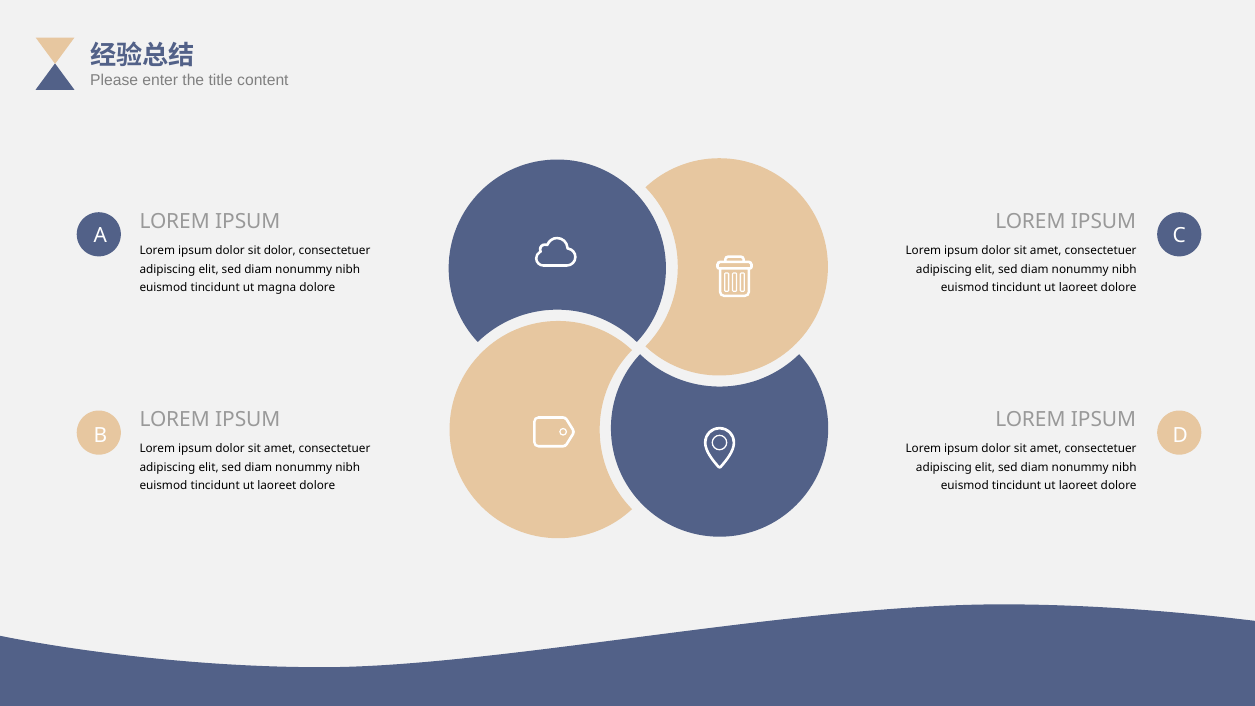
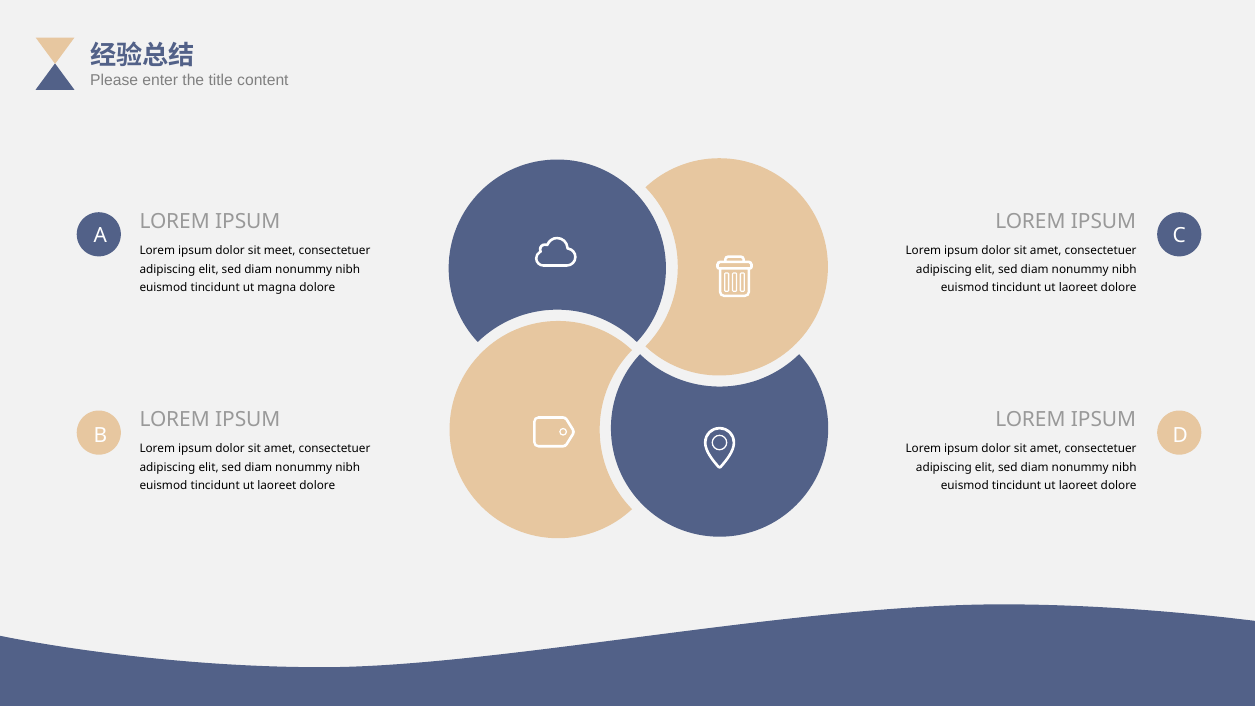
sit dolor: dolor -> meet
